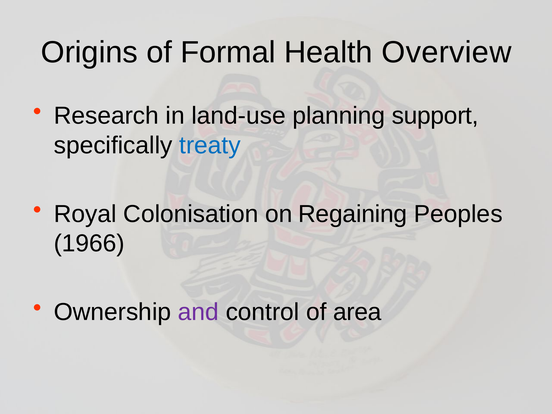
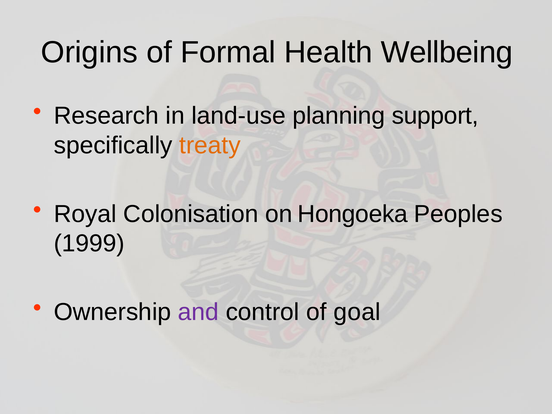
Overview: Overview -> Wellbeing
treaty colour: blue -> orange
Regaining: Regaining -> Hongoeka
1966: 1966 -> 1999
area: area -> goal
